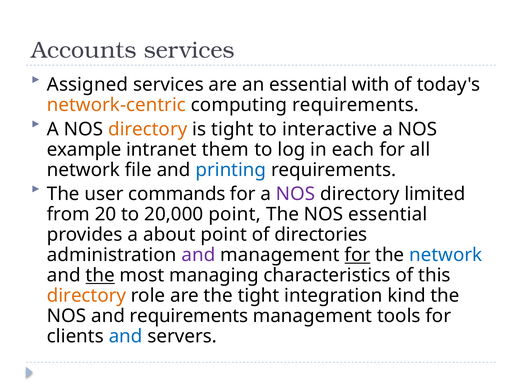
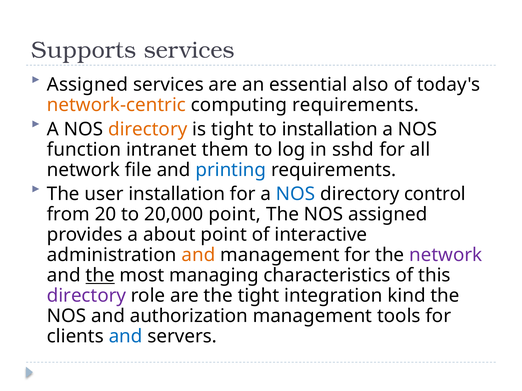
Accounts: Accounts -> Supports
with: with -> also
to interactive: interactive -> installation
example: example -> function
each: each -> sshd
user commands: commands -> installation
NOS at (296, 194) colour: purple -> blue
limited: limited -> control
NOS essential: essential -> assigned
directories: directories -> interactive
and at (198, 255) colour: purple -> orange
for at (357, 255) underline: present -> none
network at (446, 255) colour: blue -> purple
directory at (86, 296) colour: orange -> purple
and requirements: requirements -> authorization
